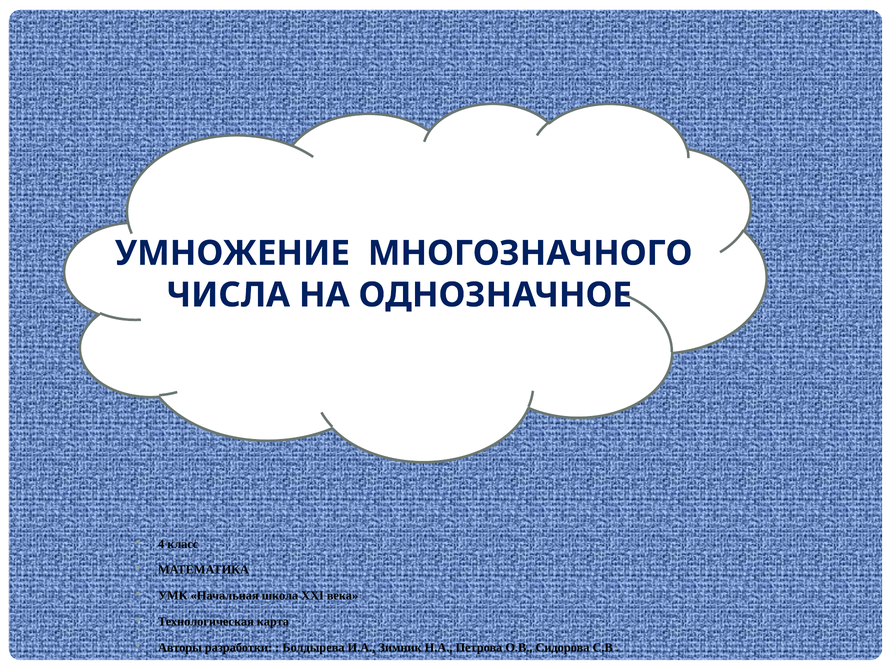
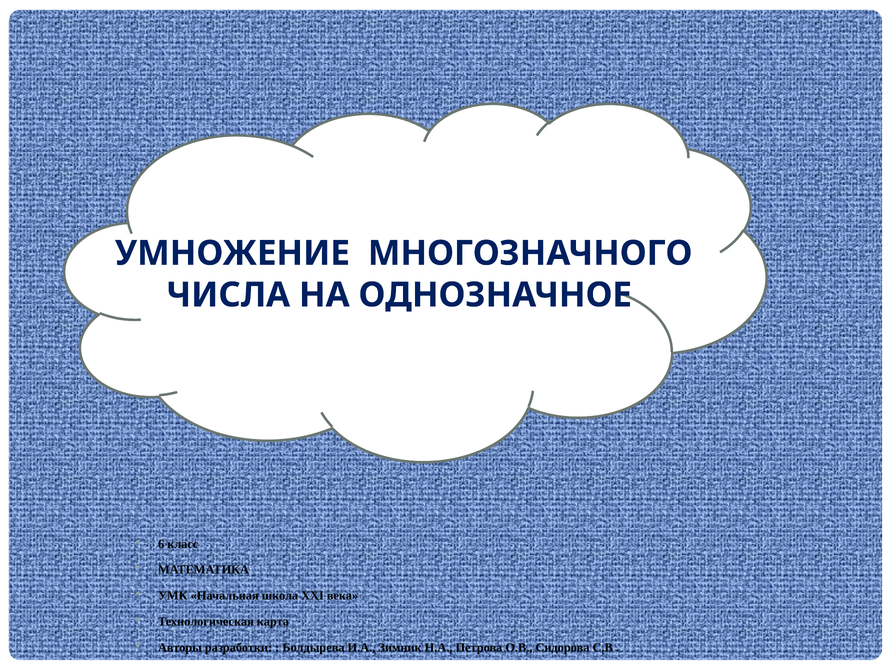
4: 4 -> 6
